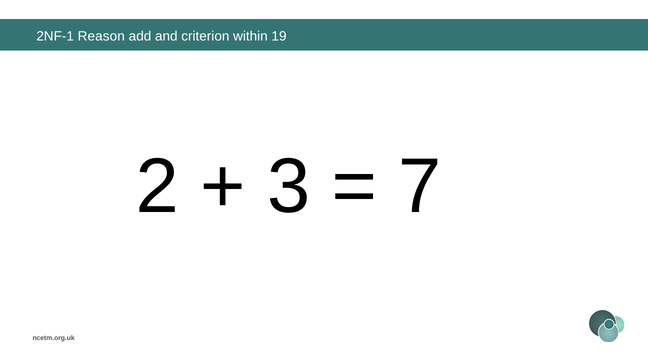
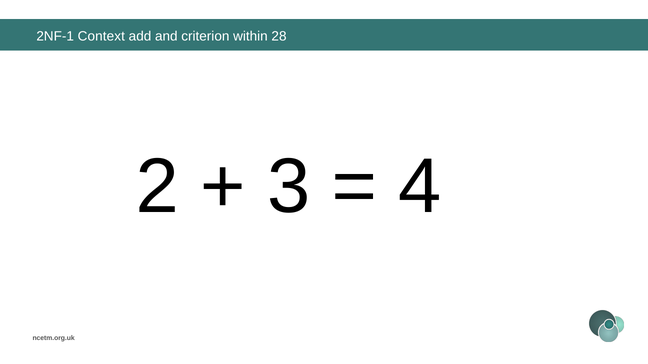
Reason: Reason -> Context
19: 19 -> 28
7: 7 -> 4
